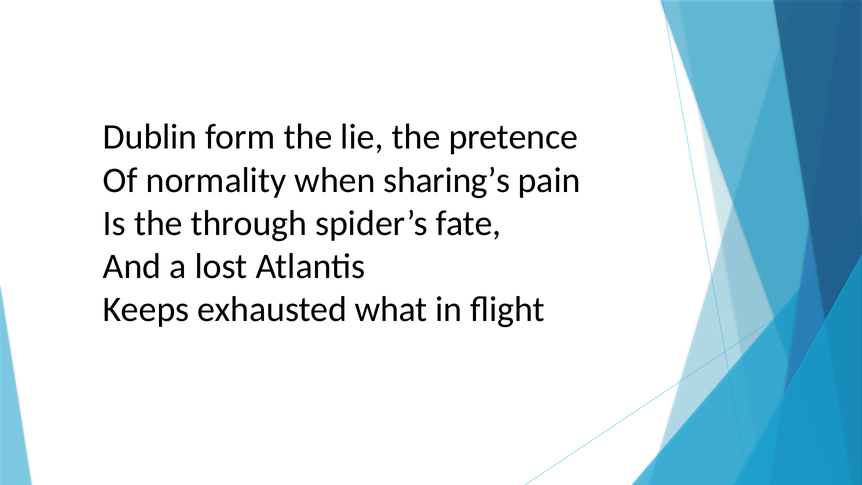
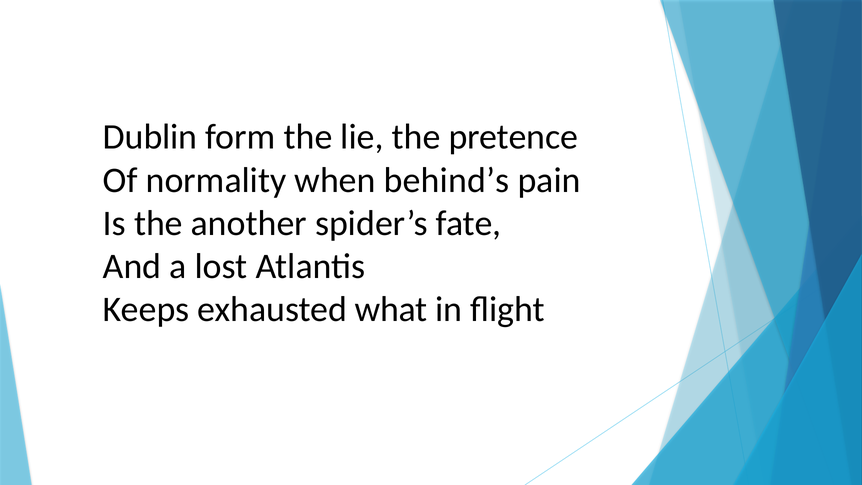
sharing’s: sharing’s -> behind’s
through: through -> another
